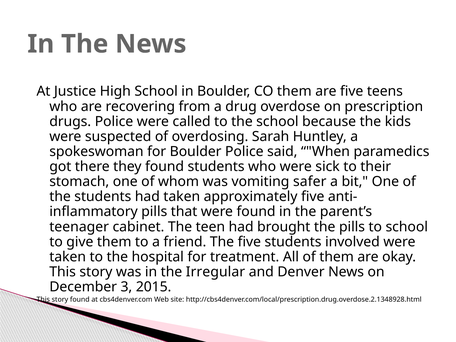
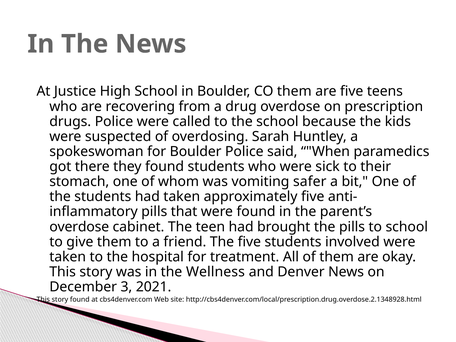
teenager at (79, 227): teenager -> overdose
Irregular: Irregular -> Wellness
2015: 2015 -> 2021
